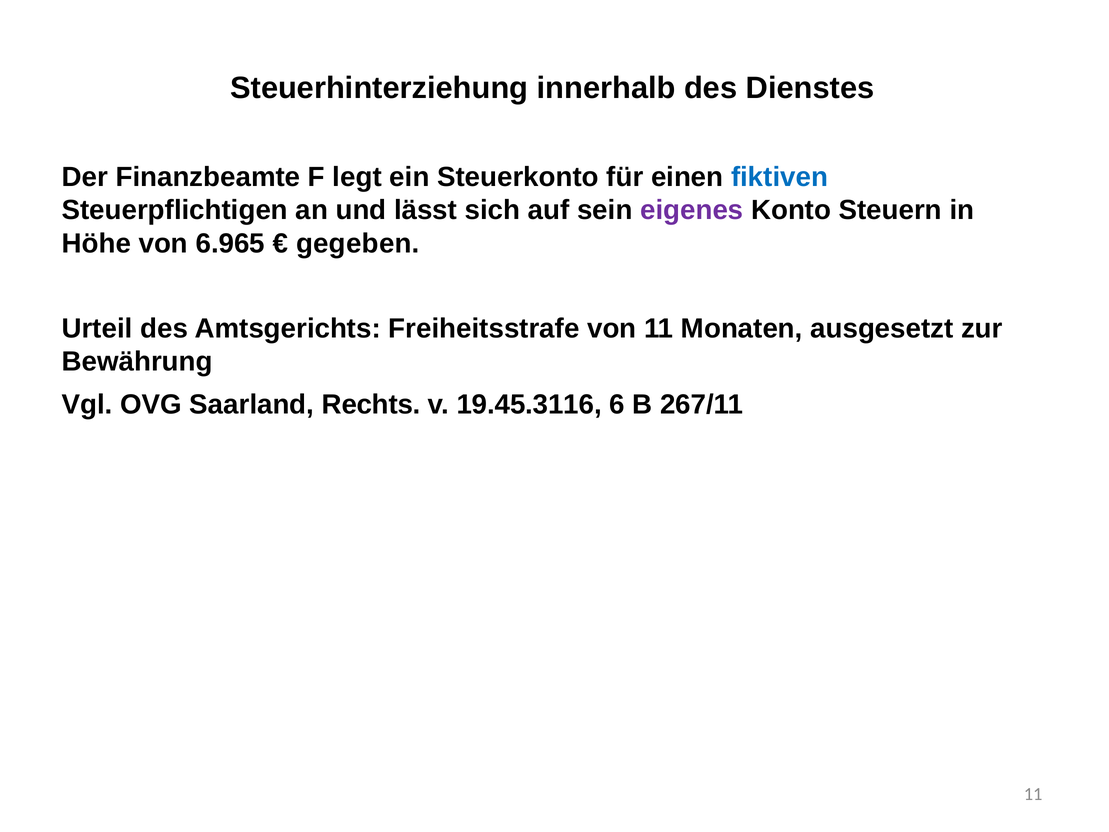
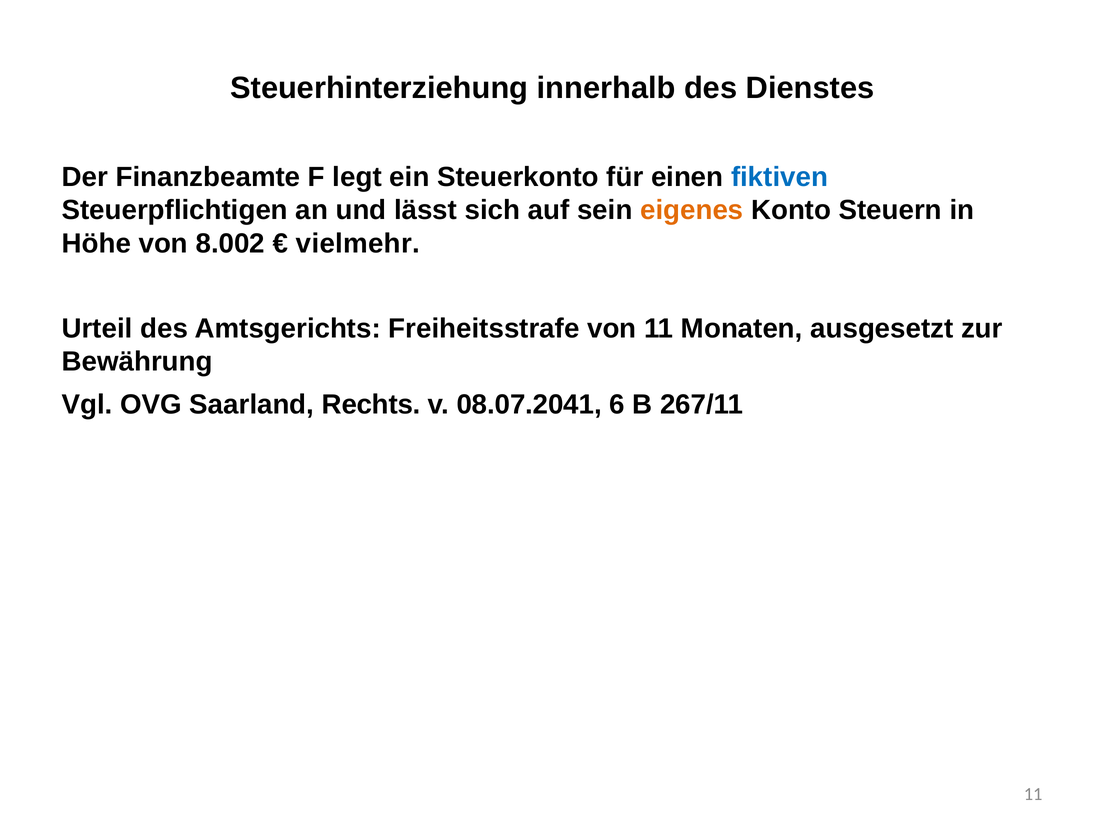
eigenes colour: purple -> orange
6.965: 6.965 -> 8.002
gegeben: gegeben -> vielmehr
19.45.3116: 19.45.3116 -> 08.07.2041
